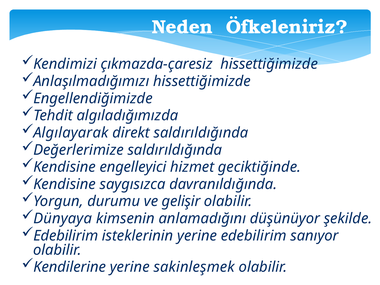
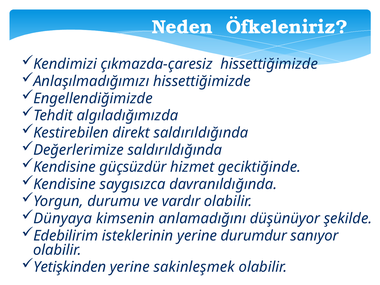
Algılayarak: Algılayarak -> Kestirebilen
engelleyici: engelleyici -> güçsüzdür
gelişir: gelişir -> vardır
yerine edebilirim: edebilirim -> durumdur
Kendilerine: Kendilerine -> Yetişkinden
